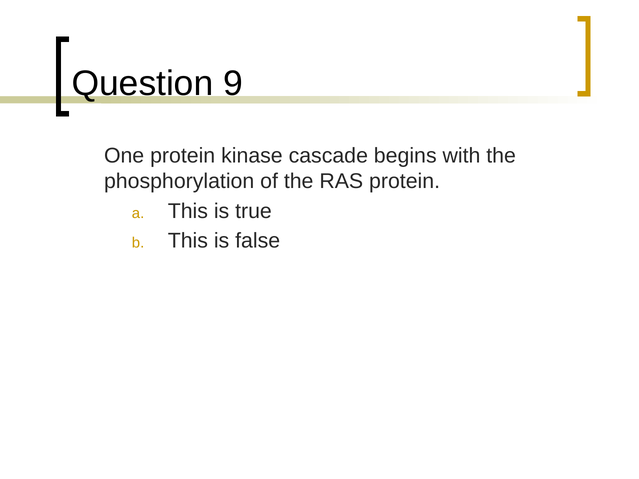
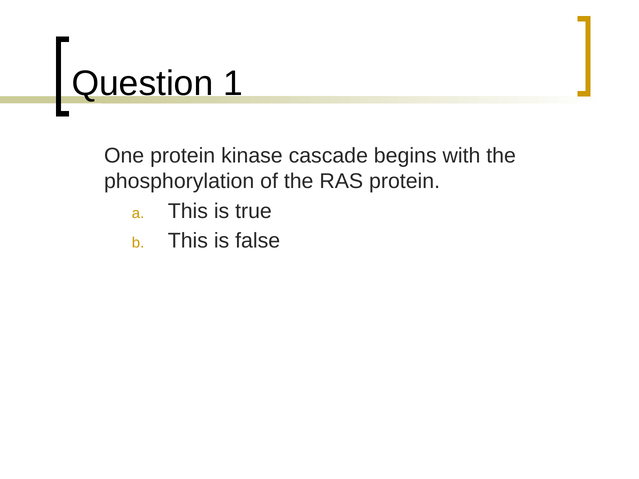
9: 9 -> 1
